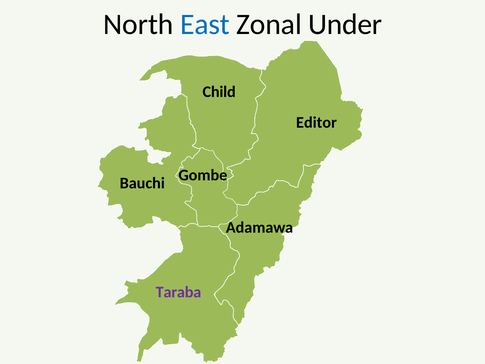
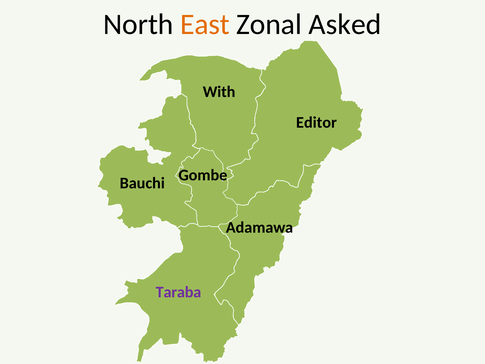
East colour: blue -> orange
Under: Under -> Asked
Child: Child -> With
